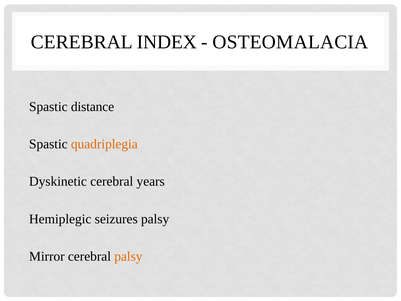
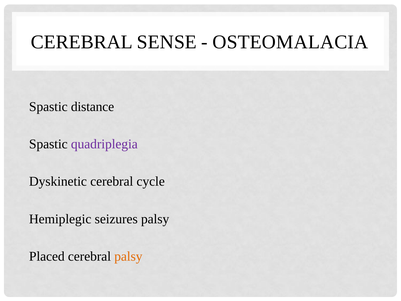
INDEX: INDEX -> SENSE
quadriplegia colour: orange -> purple
years: years -> cycle
Mirror: Mirror -> Placed
